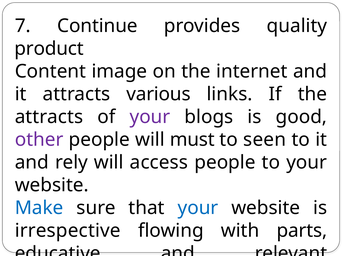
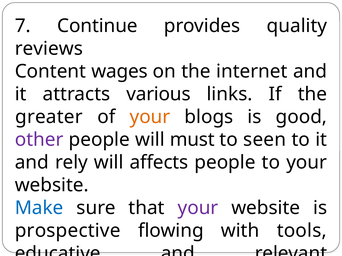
product: product -> reviews
image: image -> wages
attracts at (49, 117): attracts -> greater
your at (150, 117) colour: purple -> orange
access: access -> affects
your at (198, 208) colour: blue -> purple
irrespective: irrespective -> prospective
parts: parts -> tools
